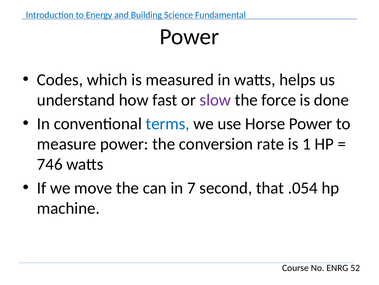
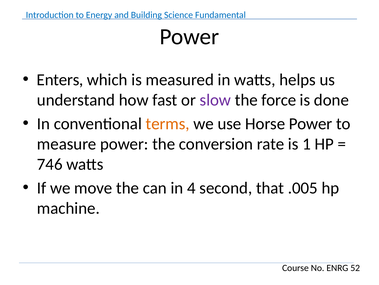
Codes: Codes -> Enters
terms colour: blue -> orange
7: 7 -> 4
.054: .054 -> .005
